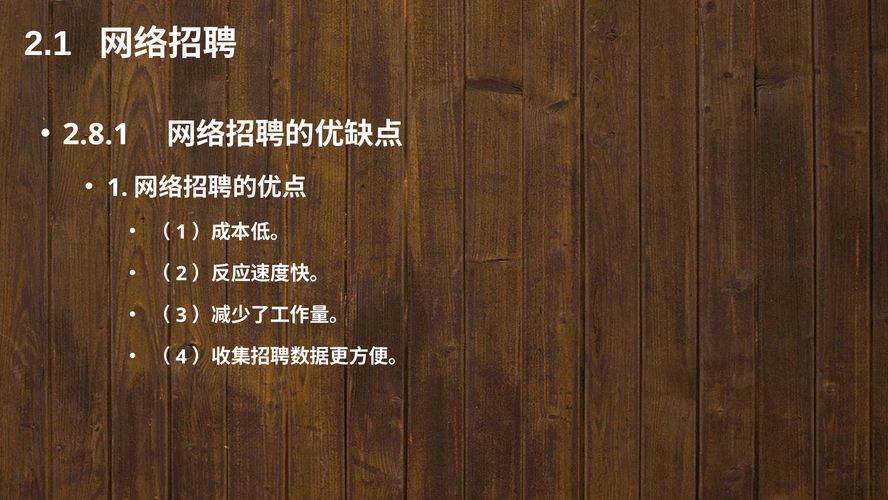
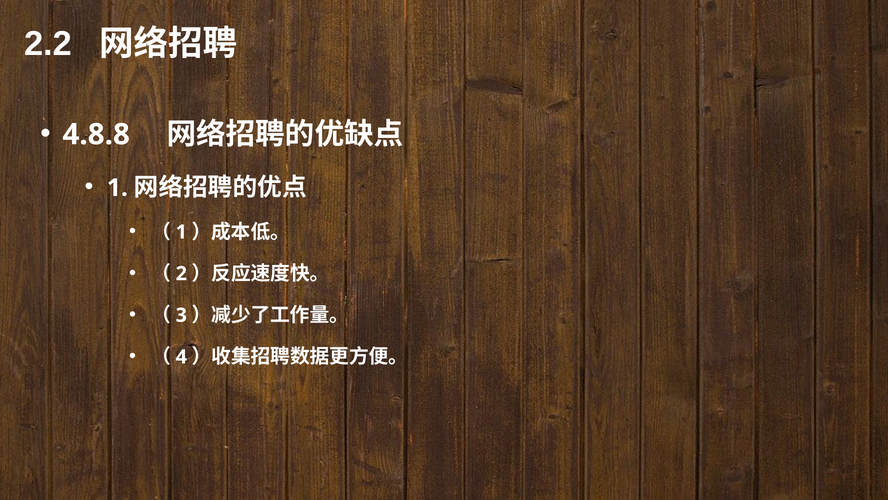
2.1: 2.1 -> 2.2
2.8.1: 2.8.1 -> 4.8.8
